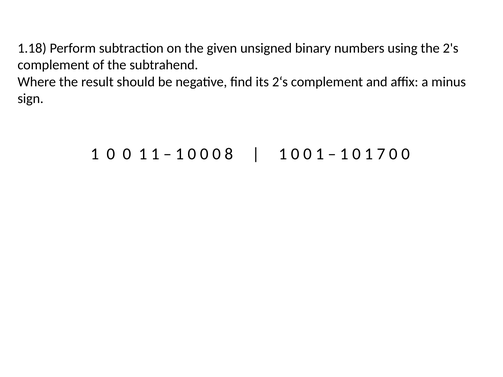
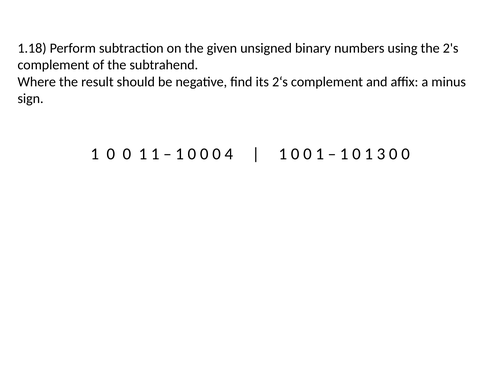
8: 8 -> 4
7: 7 -> 3
